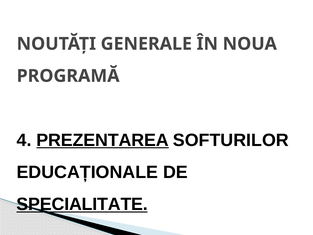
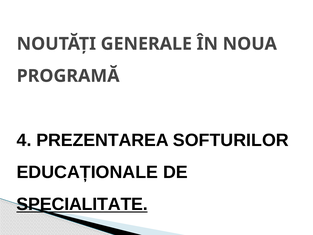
PREZENTAREA underline: present -> none
